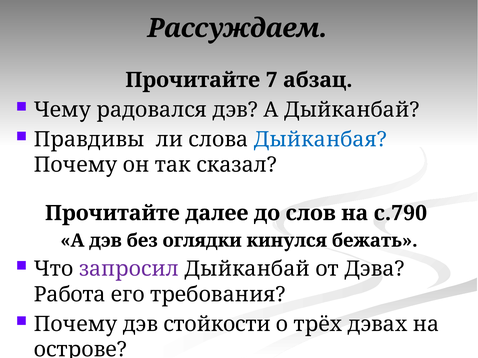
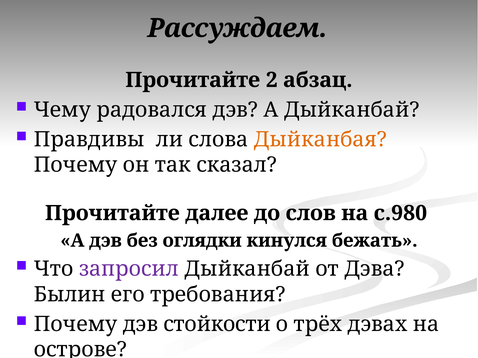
7: 7 -> 2
Дыйканбая colour: blue -> orange
с.790: с.790 -> с.980
Работа: Работа -> Былин
